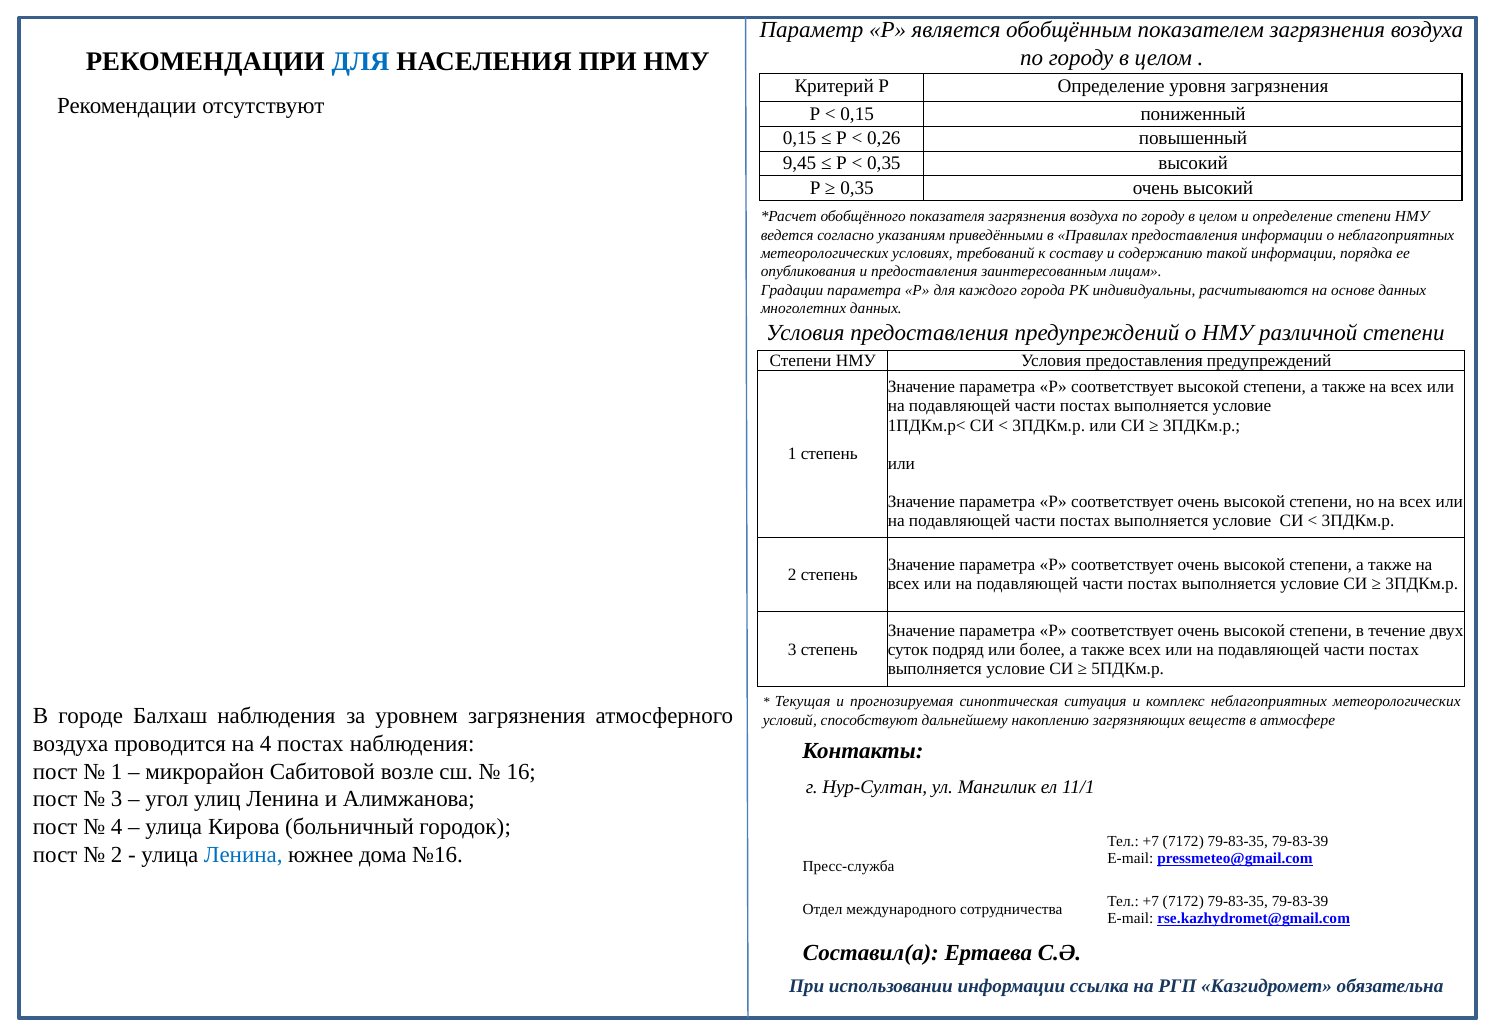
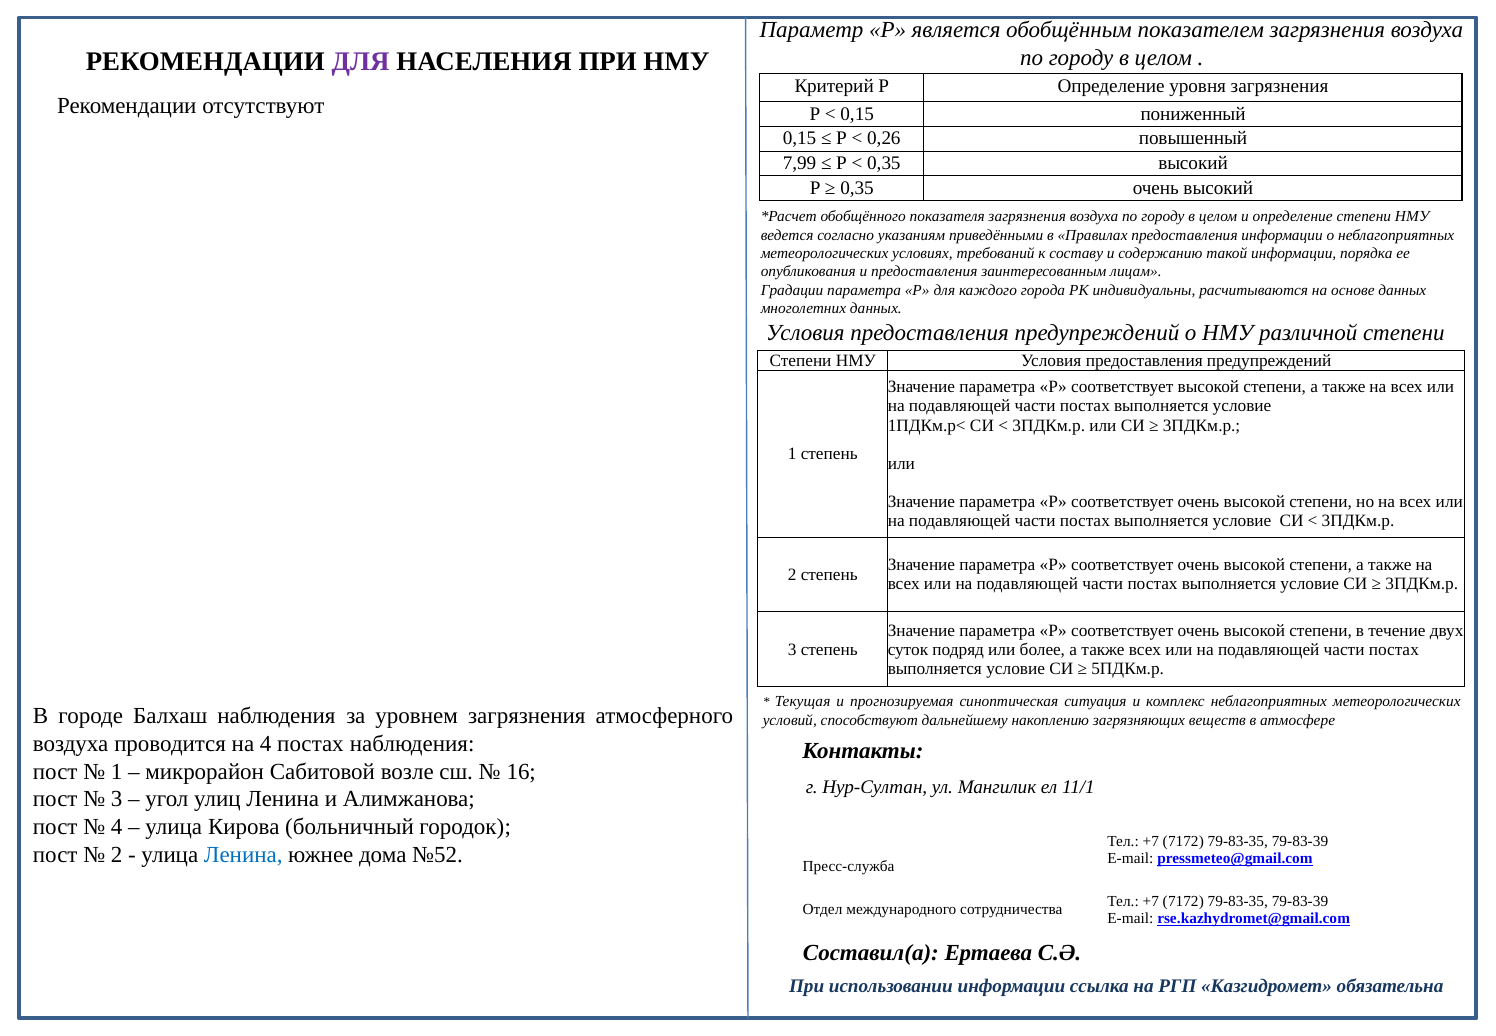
ДЛЯ at (361, 62) colour: blue -> purple
9,45: 9,45 -> 7,99
№16: №16 -> №52
